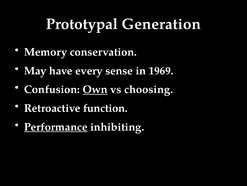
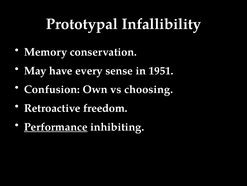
Generation: Generation -> Infallibility
1969: 1969 -> 1951
Own underline: present -> none
function: function -> freedom
